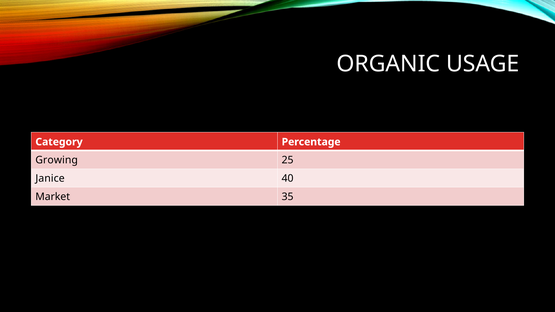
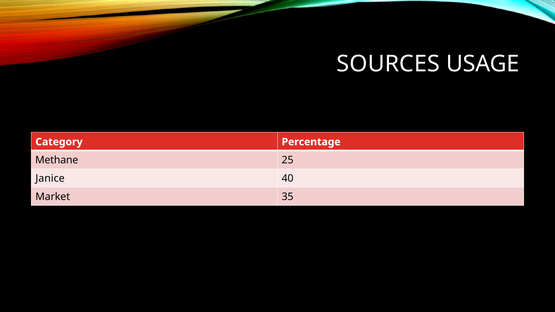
ORGANIC: ORGANIC -> SOURCES
Growing: Growing -> Methane
